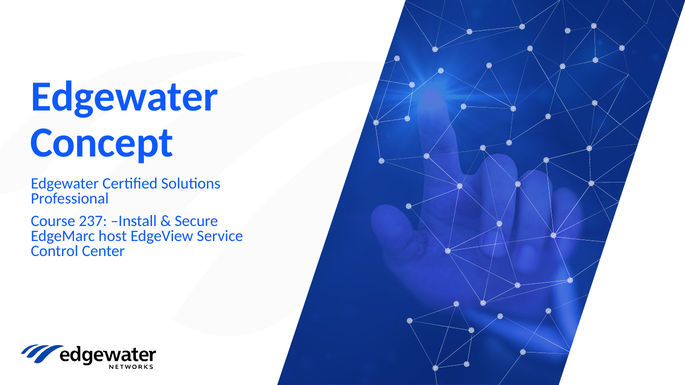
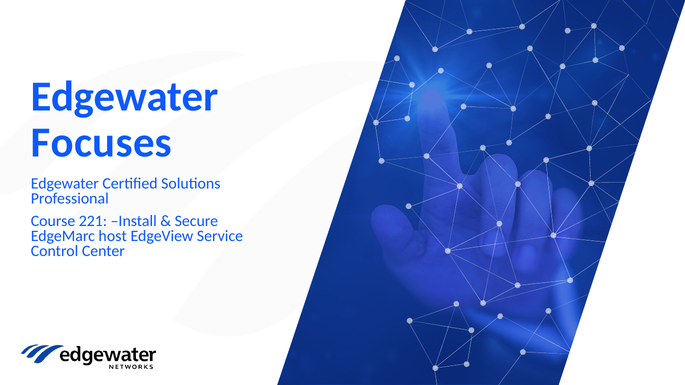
Concept: Concept -> Focuses
237: 237 -> 221
